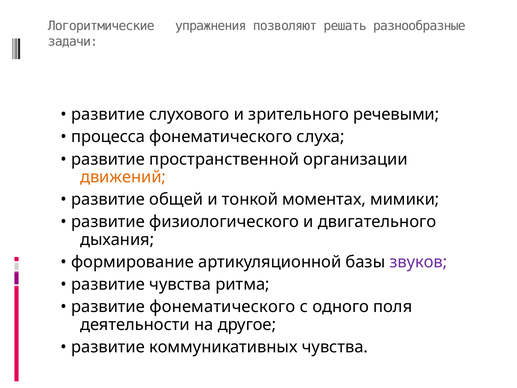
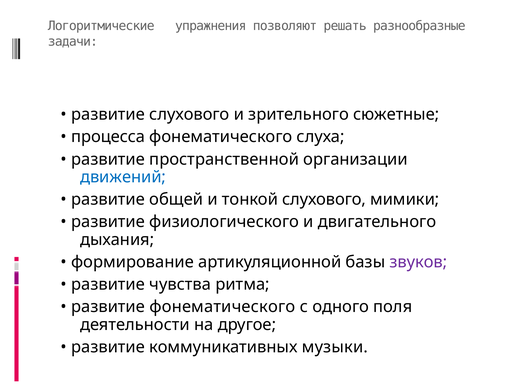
речевыми: речевыми -> сюжетные
движений colour: orange -> blue
тонкой моментах: моментах -> слухового
коммуникативных чувства: чувства -> музыки
